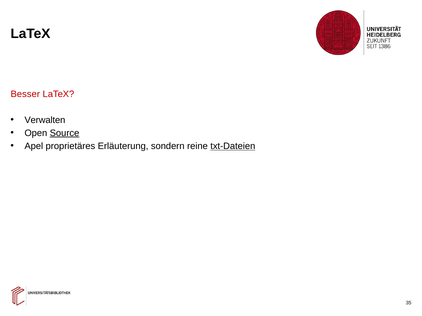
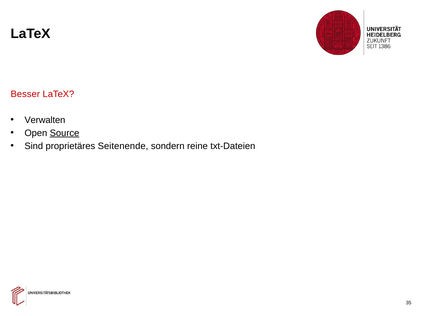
Apel: Apel -> Sind
Erläuterung: Erläuterung -> Seitenende
txt-Dateien underline: present -> none
